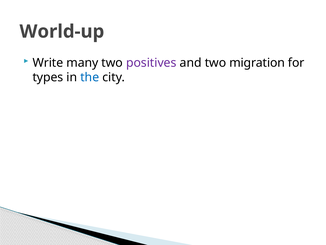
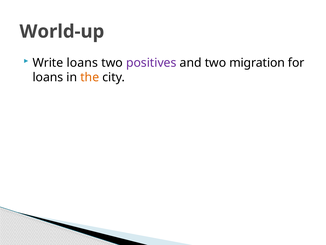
Write many: many -> loans
types at (48, 77): types -> loans
the colour: blue -> orange
